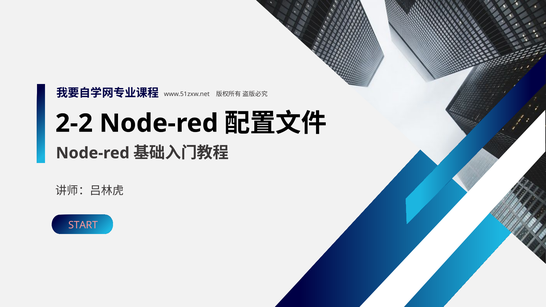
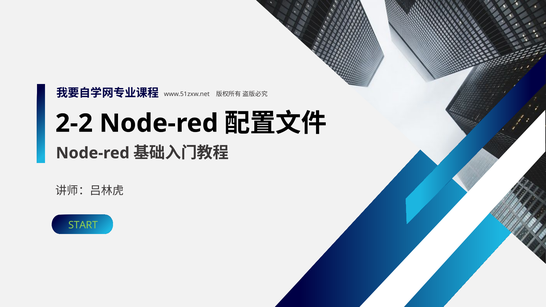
START colour: pink -> light green
